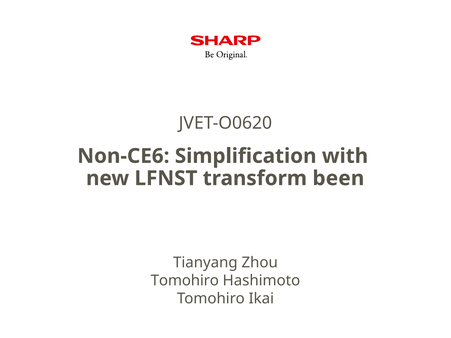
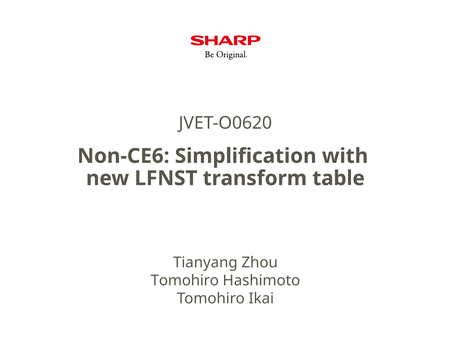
been: been -> table
